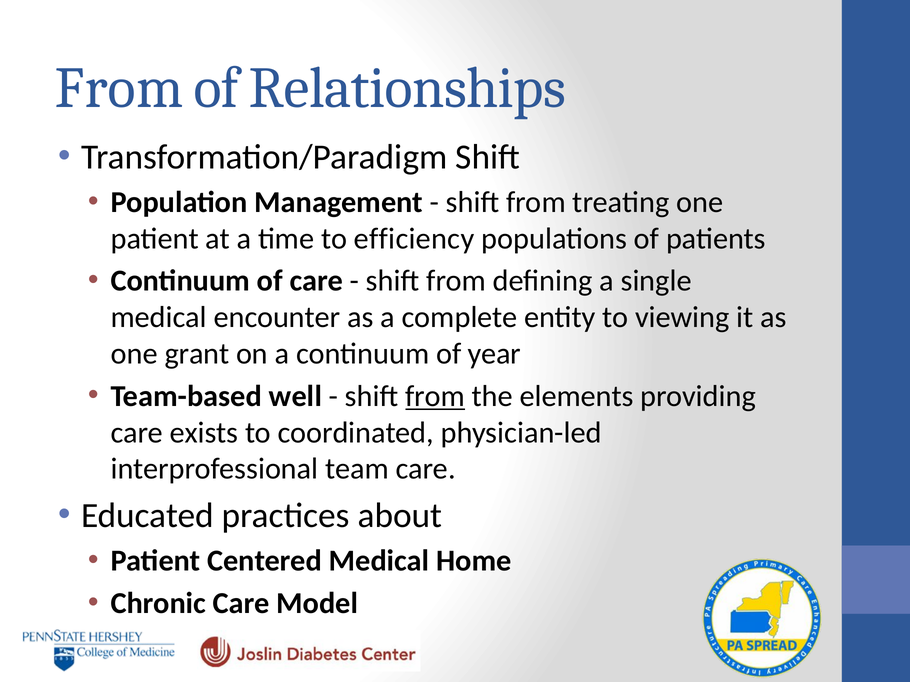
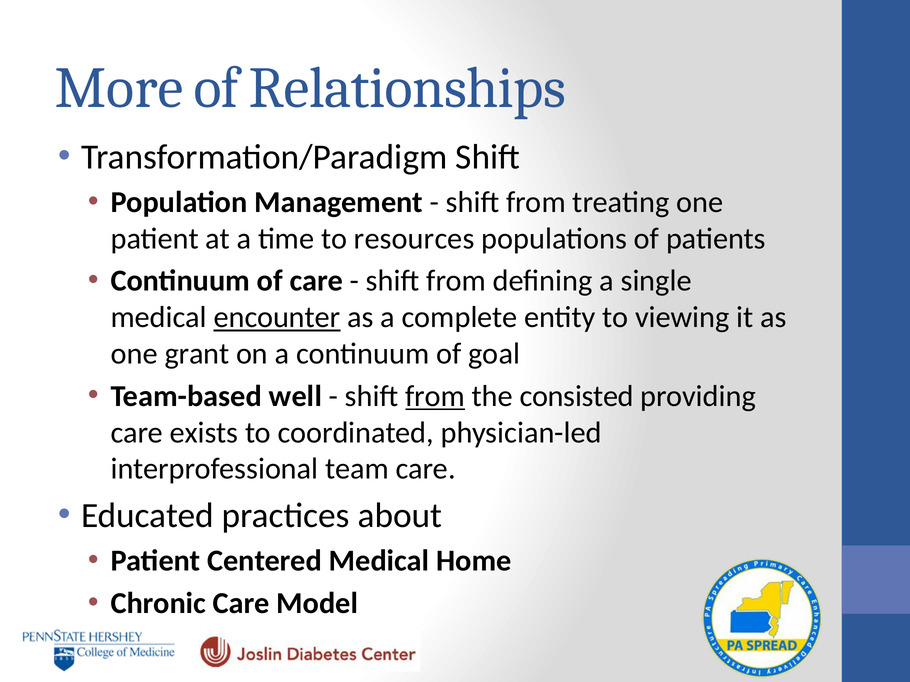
From at (119, 88): From -> More
efficiency: efficiency -> resources
encounter underline: none -> present
year: year -> goal
elements: elements -> consisted
